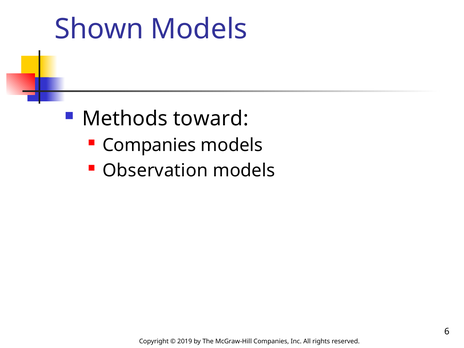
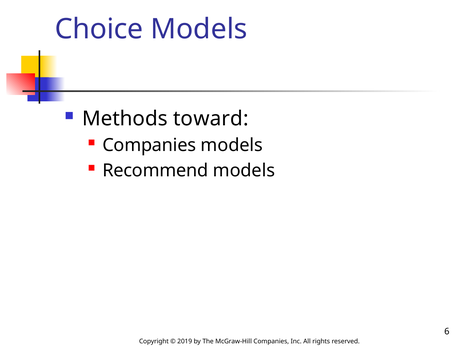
Shown: Shown -> Choice
Observation: Observation -> Recommend
